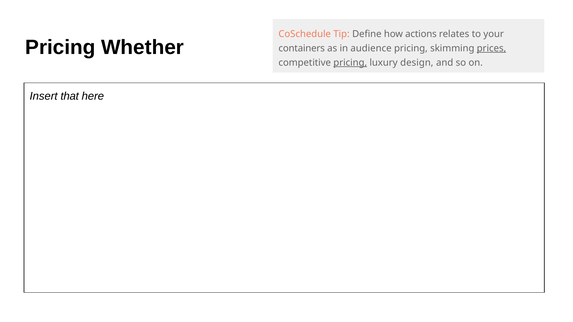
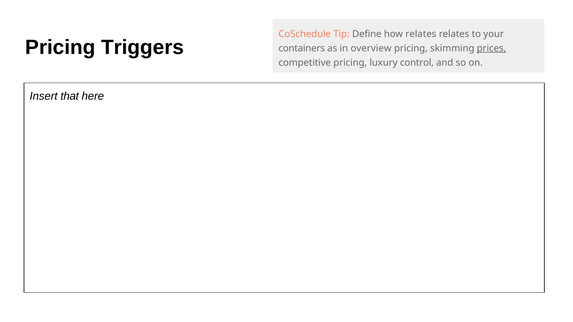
how actions: actions -> relates
Whether: Whether -> Triggers
audience: audience -> overview
pricing at (350, 63) underline: present -> none
design: design -> control
